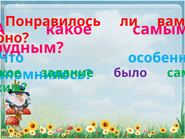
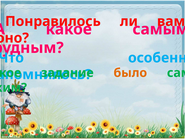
было colour: purple -> orange
